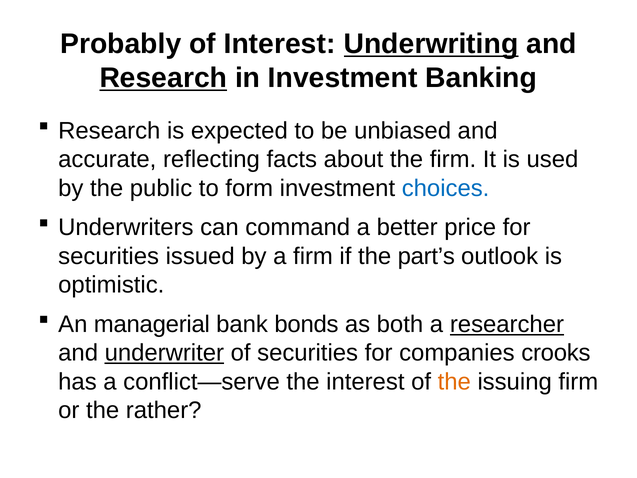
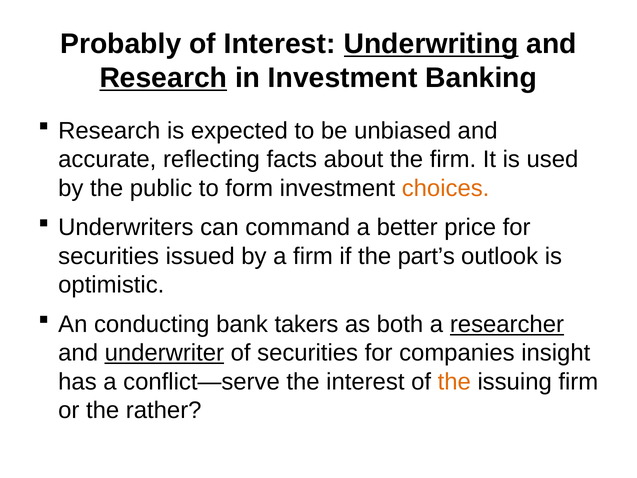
choices colour: blue -> orange
managerial: managerial -> conducting
bonds: bonds -> takers
crooks: crooks -> insight
